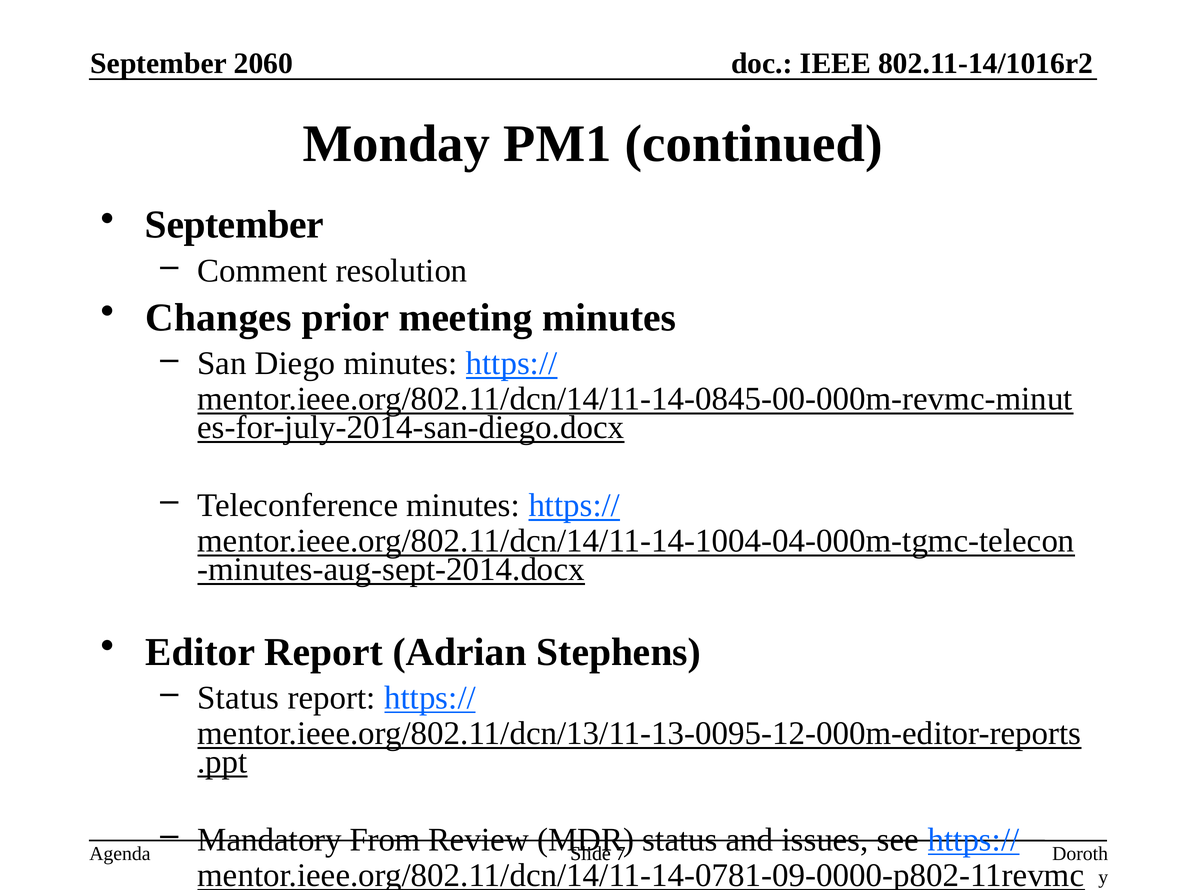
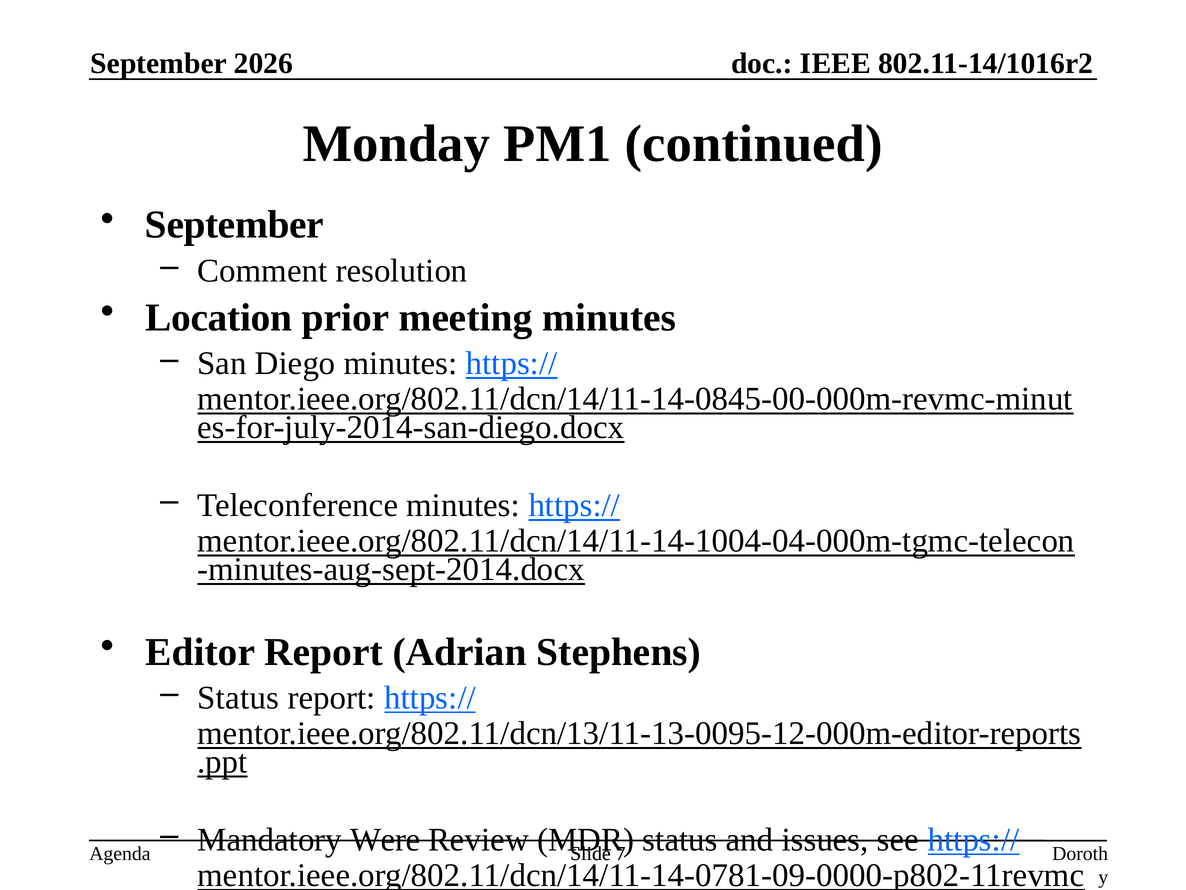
2060: 2060 -> 2026
Changes: Changes -> Location
From: From -> Were
